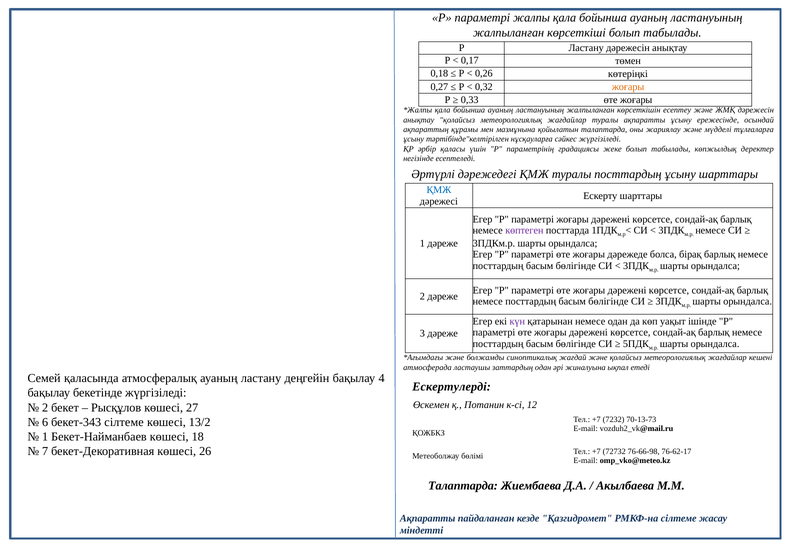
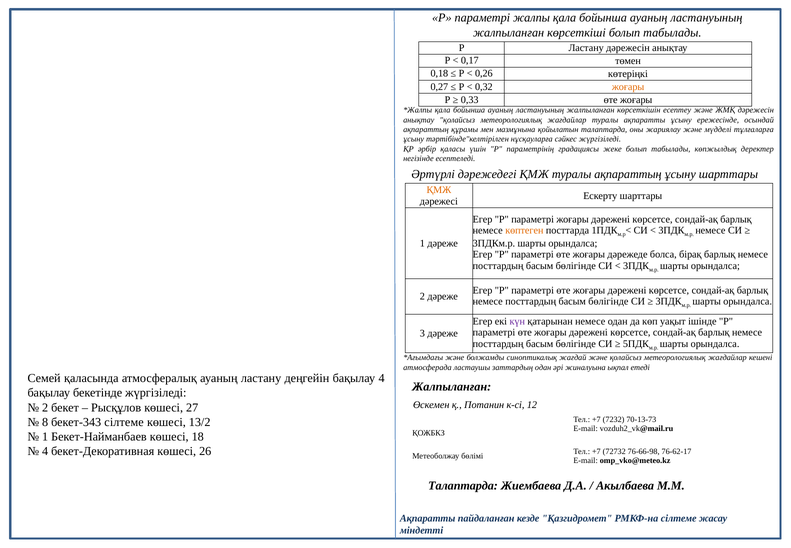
туралы посттардың: посттардың -> ақпараттың
ҚМЖ at (439, 190) colour: blue -> orange
көптеген colour: purple -> orange
Ескертулерді at (452, 386): Ескертулерді -> Жалпыланған
6: 6 -> 8
7 at (45, 451): 7 -> 4
